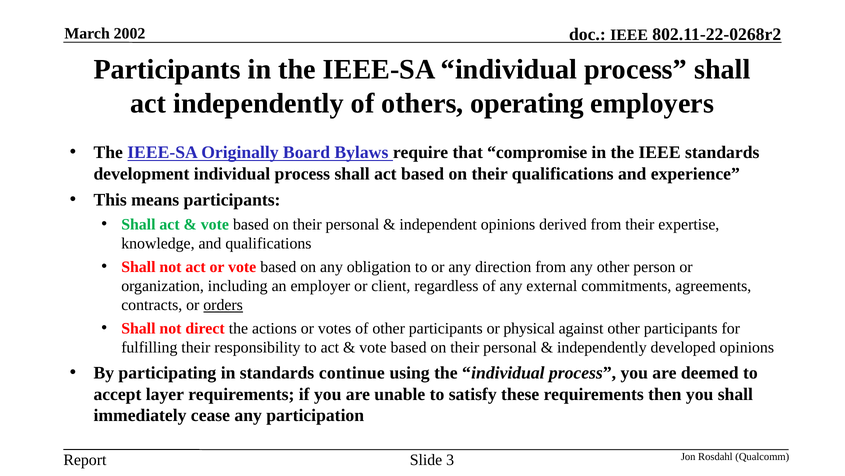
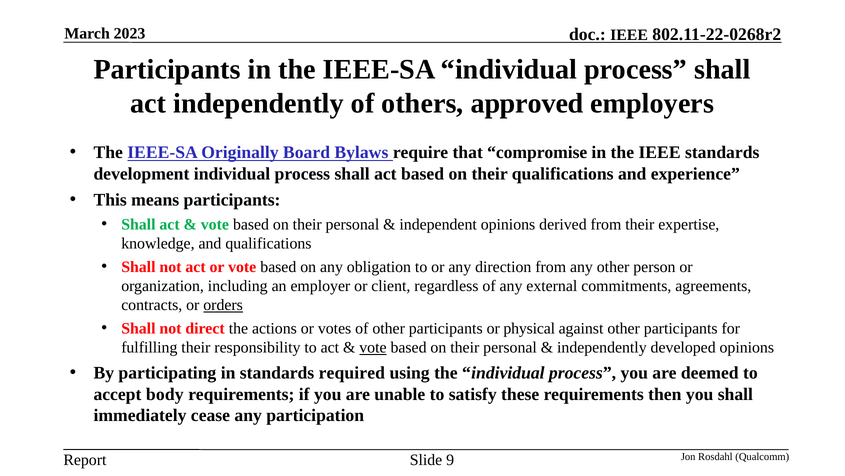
2002: 2002 -> 2023
operating: operating -> approved
vote at (373, 347) underline: none -> present
continue: continue -> required
layer: layer -> body
3: 3 -> 9
